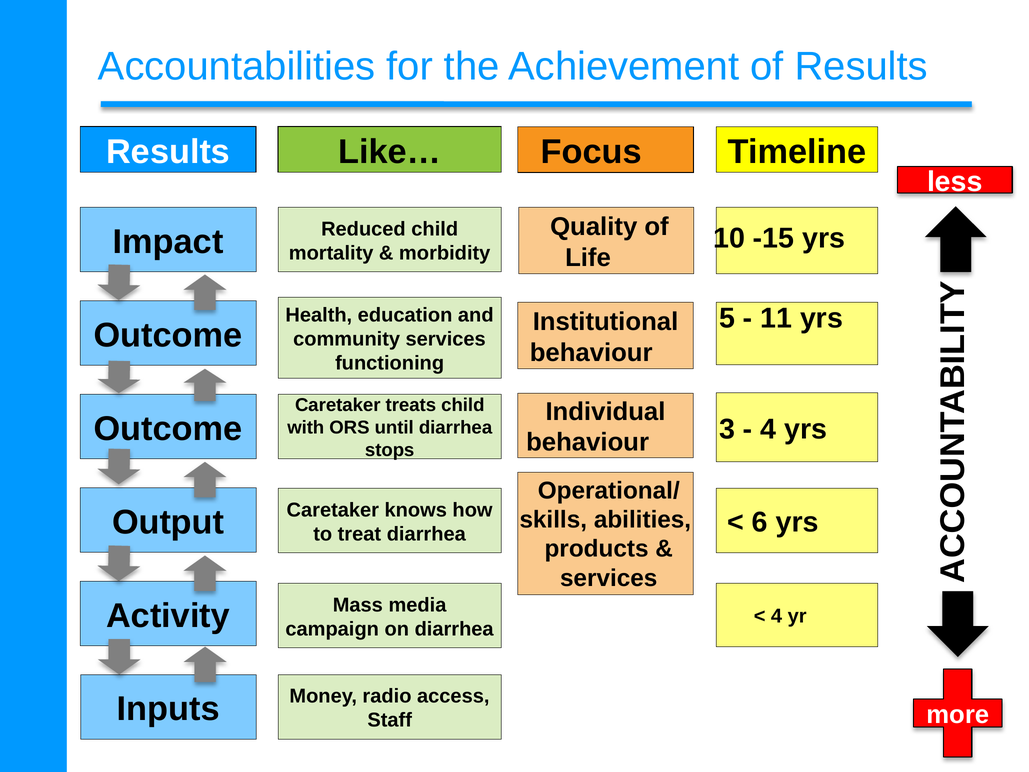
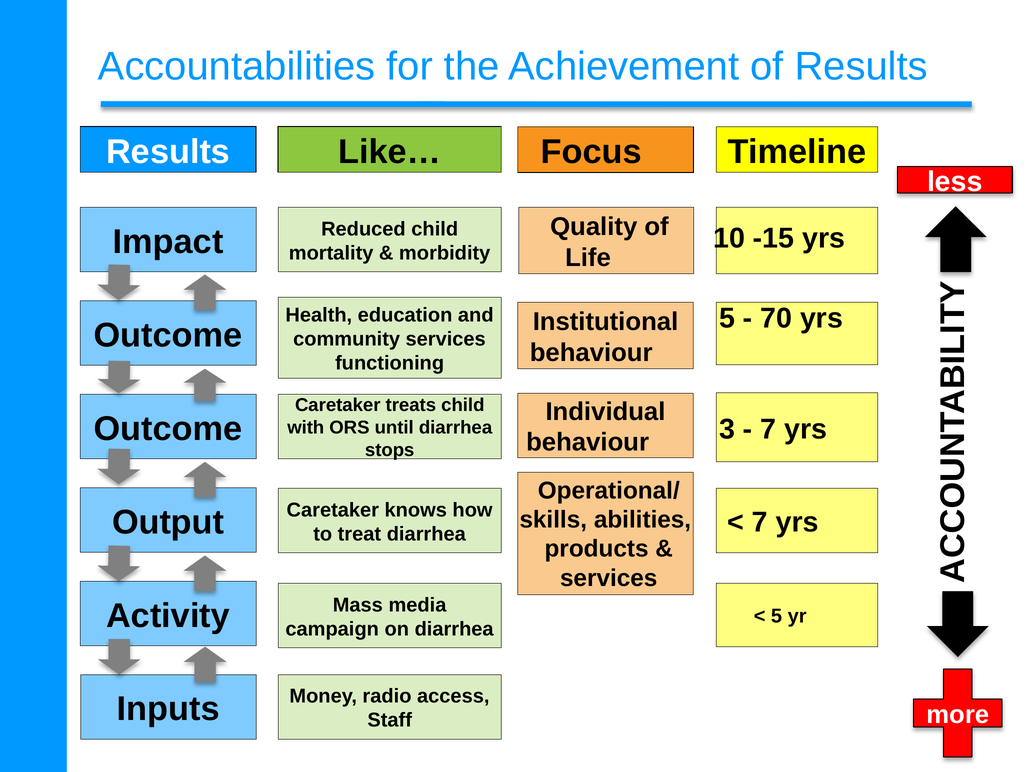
11: 11 -> 70
4 at (768, 429): 4 -> 7
6 at (760, 522): 6 -> 7
4 at (776, 616): 4 -> 5
